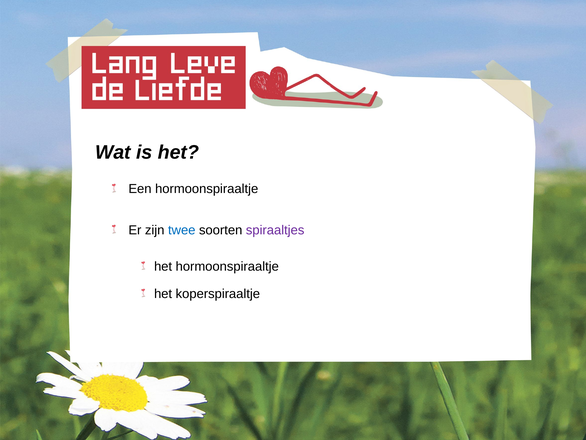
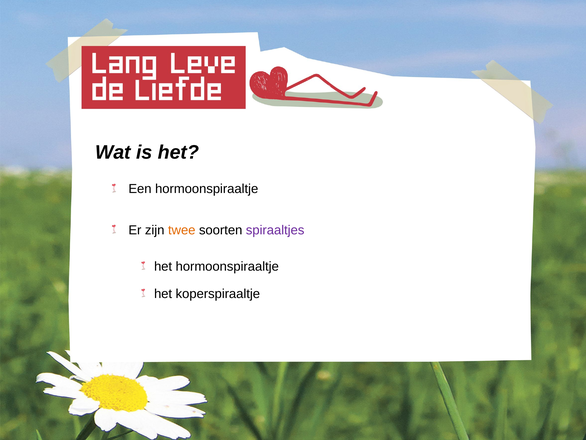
twee colour: blue -> orange
